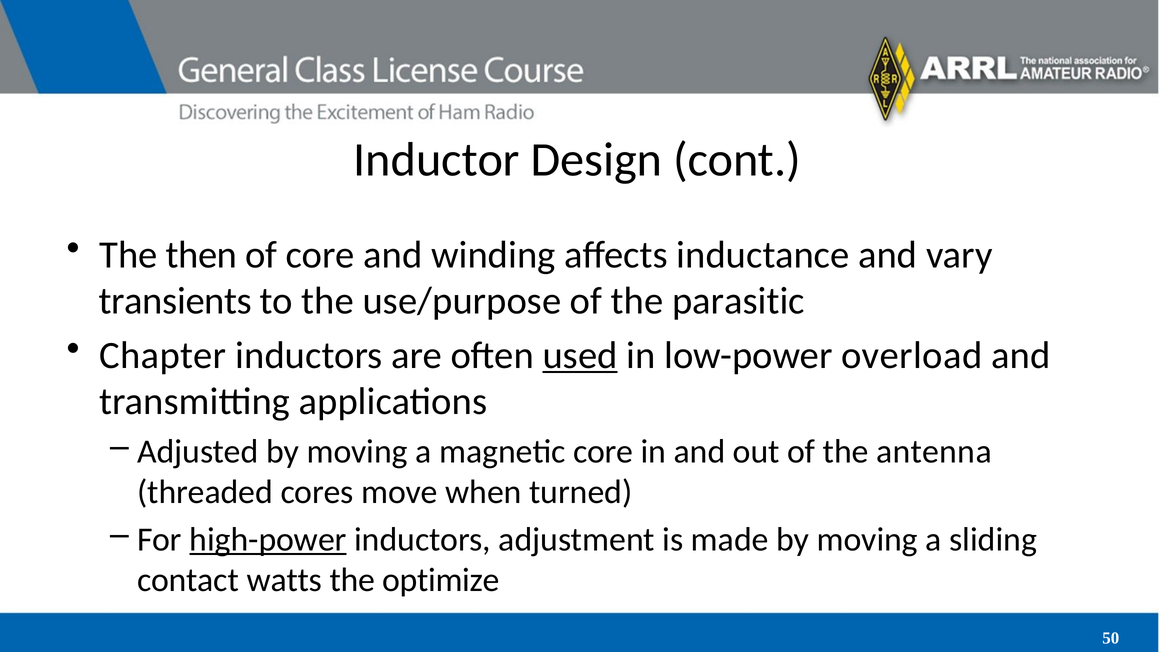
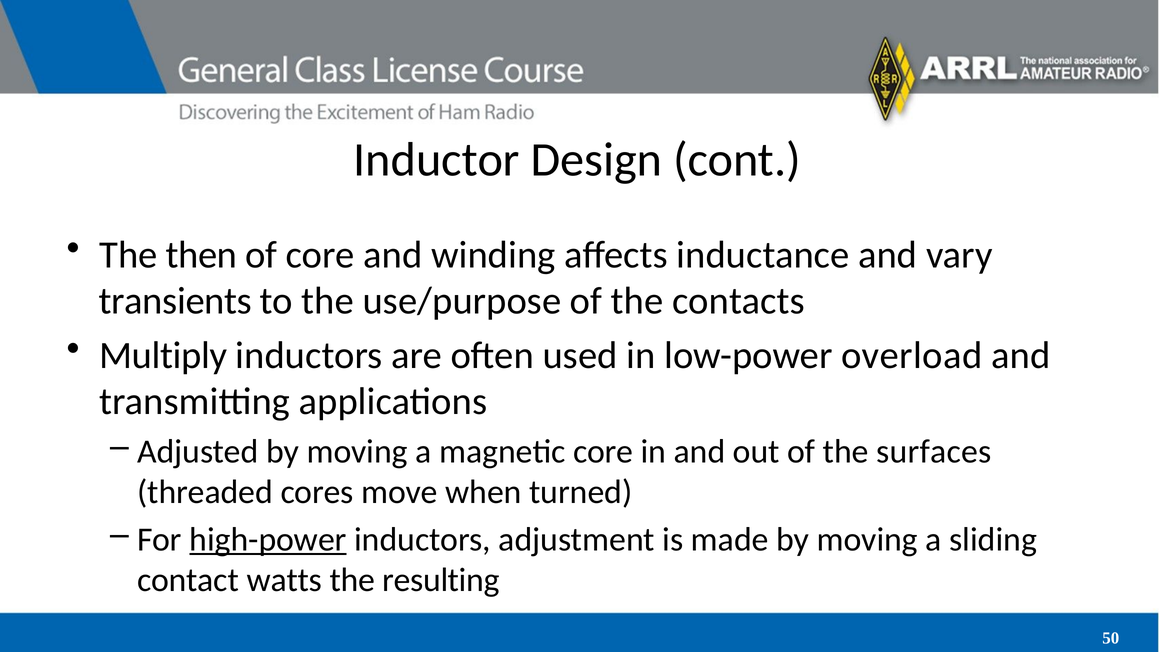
parasitic: parasitic -> contacts
Chapter: Chapter -> Multiply
used underline: present -> none
antenna: antenna -> surfaces
optimize: optimize -> resulting
